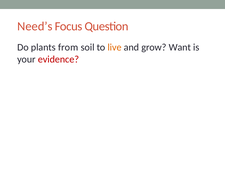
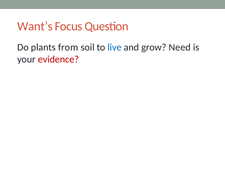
Need’s: Need’s -> Want’s
live colour: orange -> blue
Want: Want -> Need
